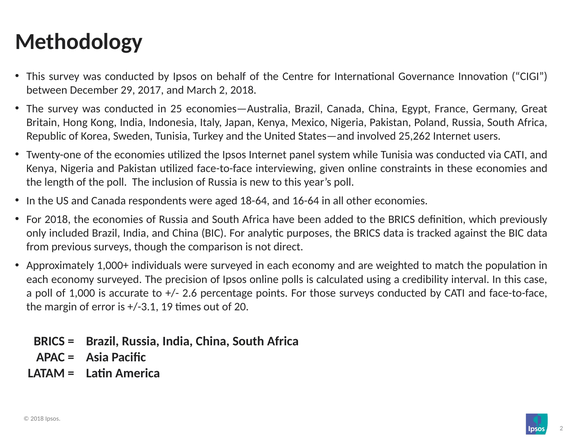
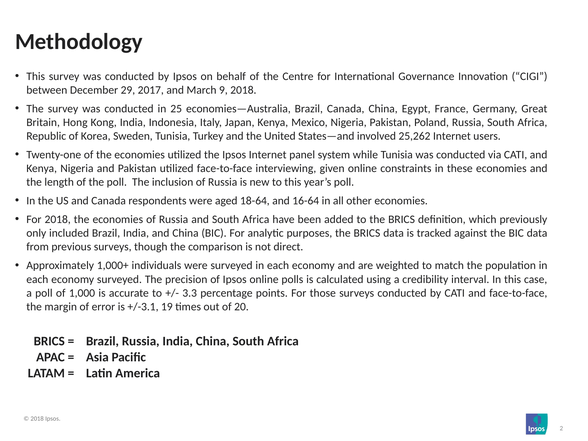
March 2: 2 -> 9
2.6: 2.6 -> 3.3
